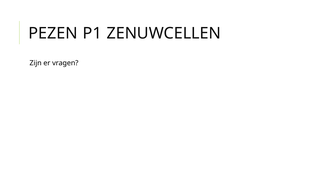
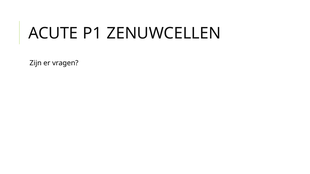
PEZEN: PEZEN -> ACUTE
